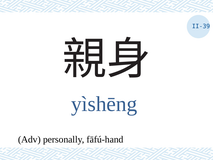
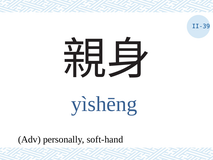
fāfú-hand: fāfú-hand -> soft-hand
